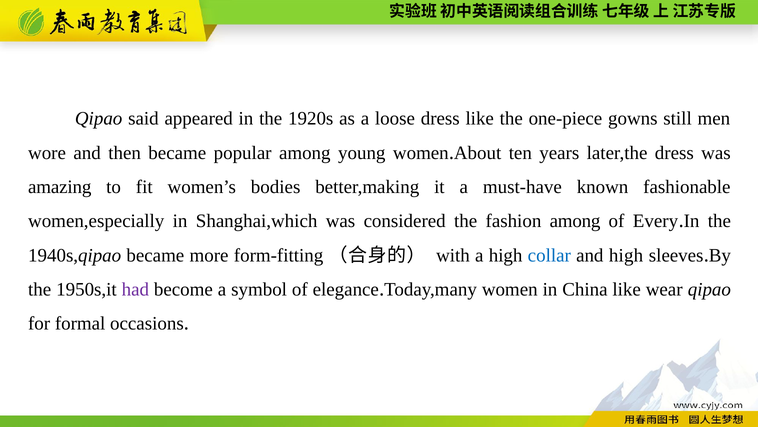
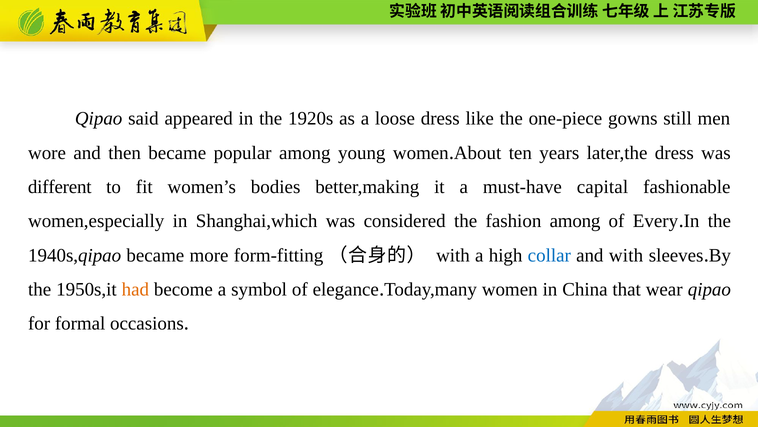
amazing: amazing -> different
known: known -> capital
and high: high -> with
had colour: purple -> orange
China like: like -> that
